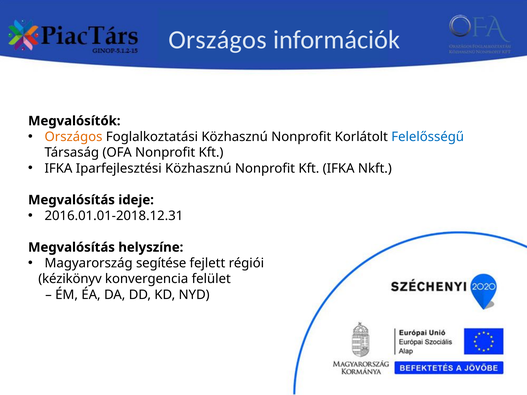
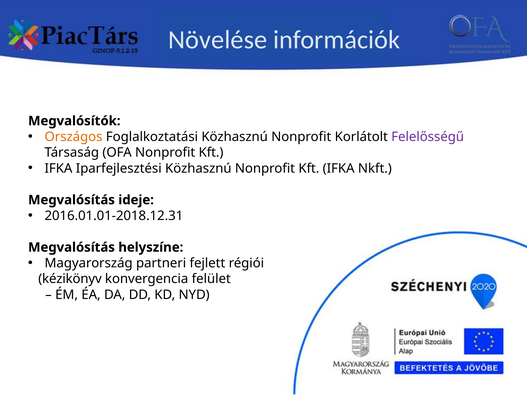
Országos at (218, 40): Országos -> Növelése
Felelősségű colour: blue -> purple
segítése: segítése -> partneri
